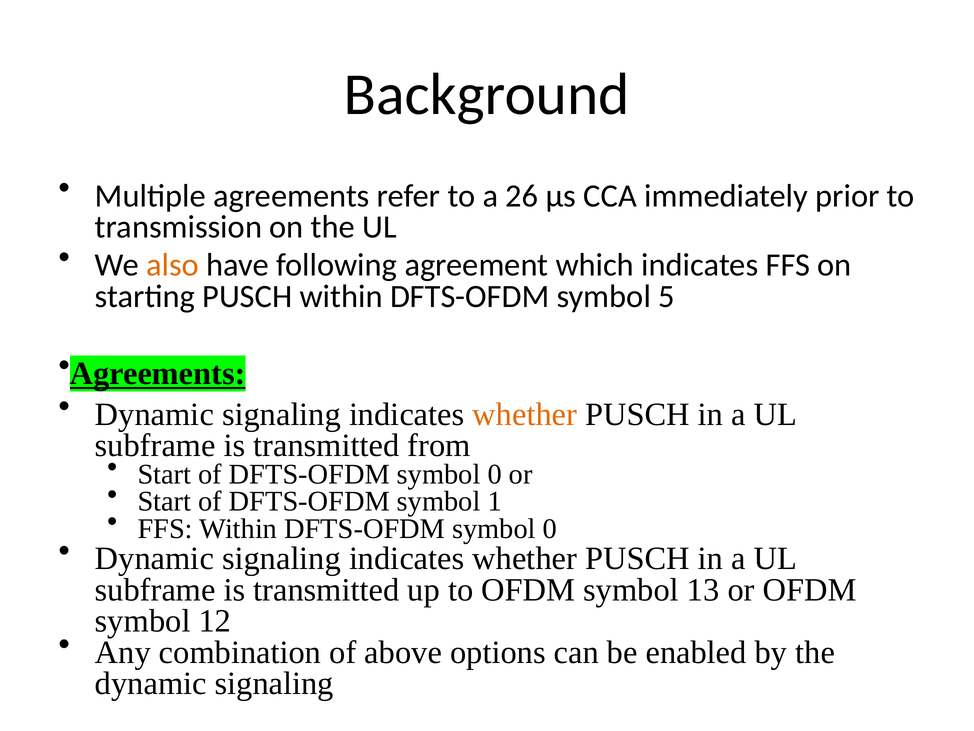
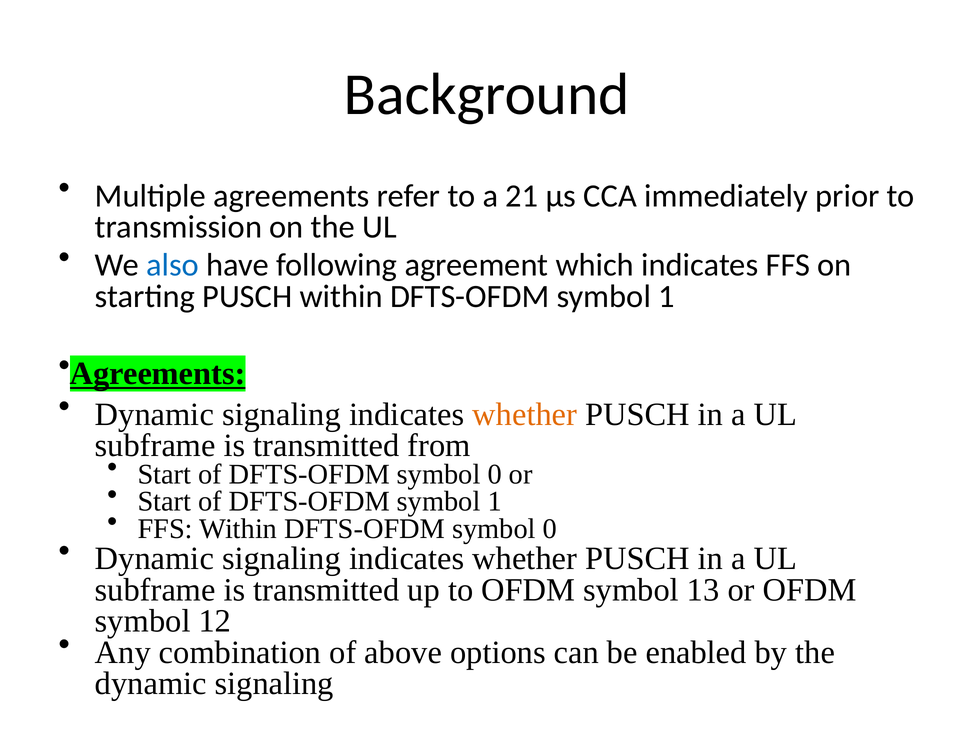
26: 26 -> 21
also colour: orange -> blue
within DFTS-OFDM symbol 5: 5 -> 1
